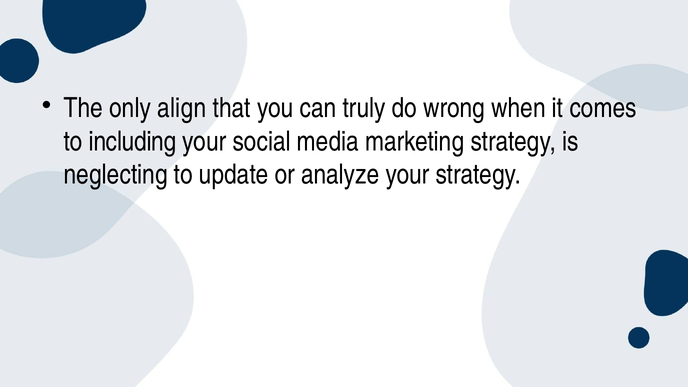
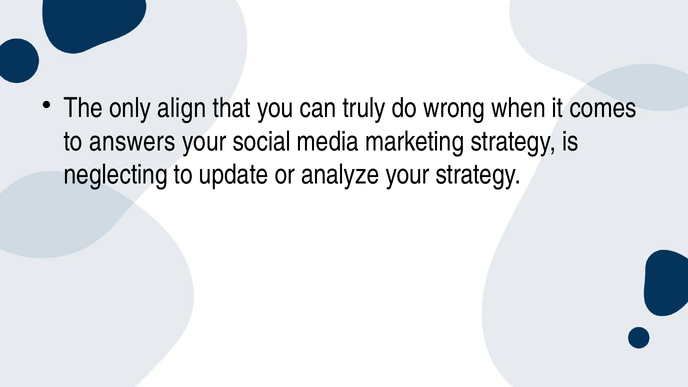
including: including -> answers
